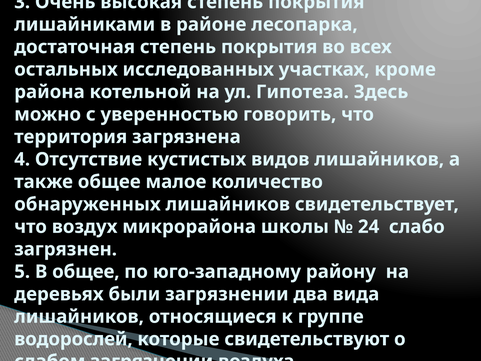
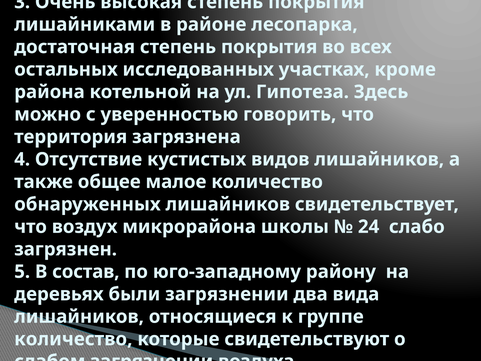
В общее: общее -> состав
водорослей at (73, 339): водорослей -> количество
